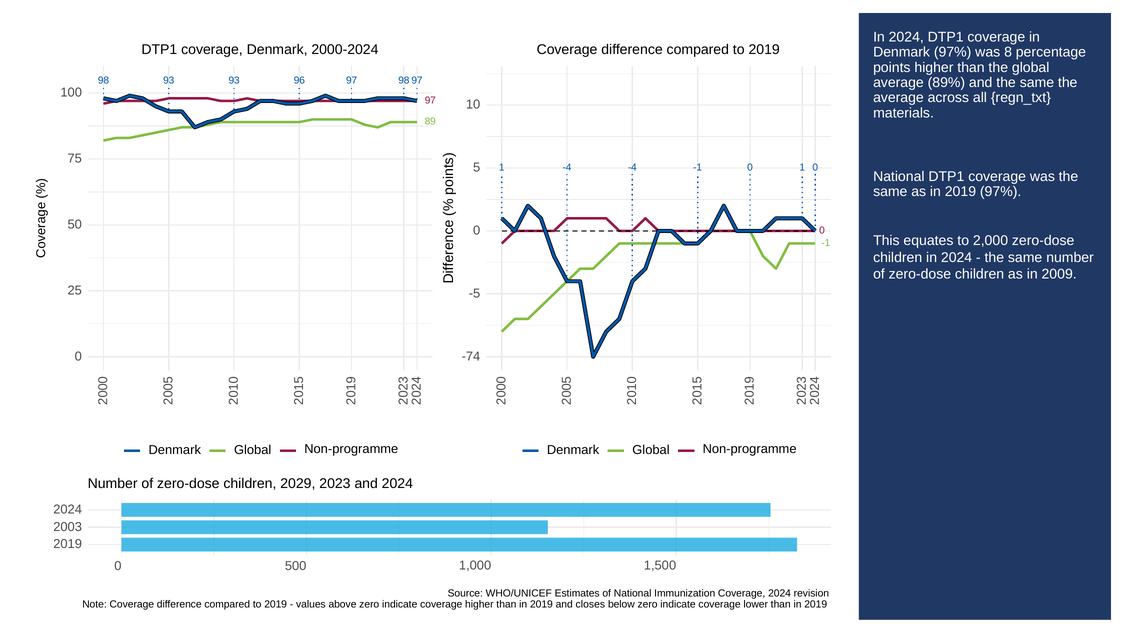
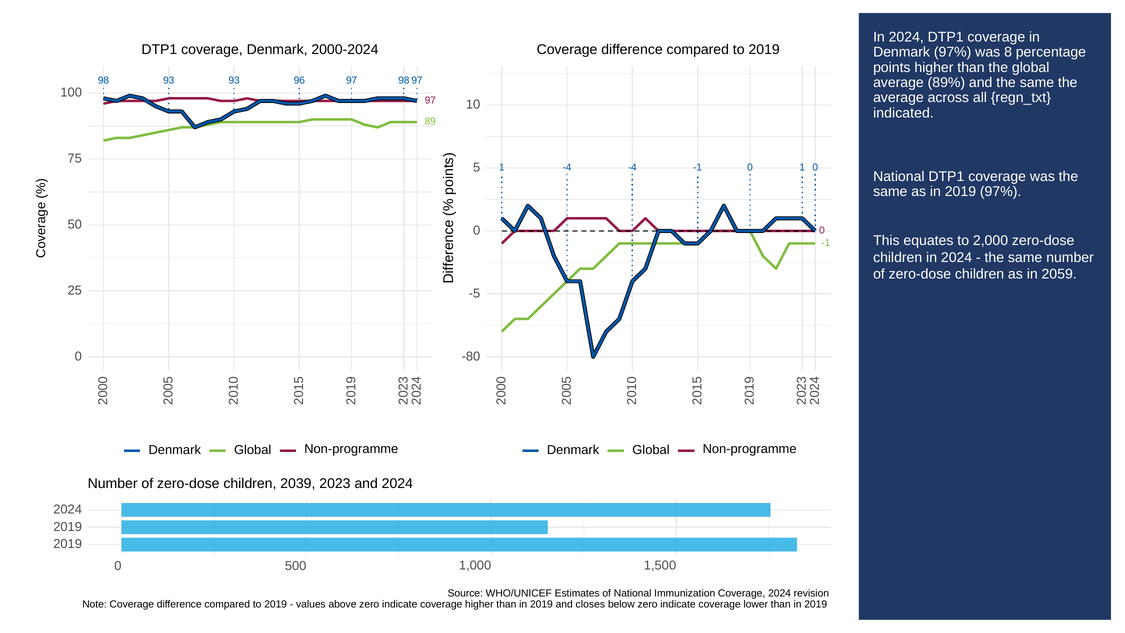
materials: materials -> indicated
2009: 2009 -> 2059
-74: -74 -> -80
2029: 2029 -> 2039
2003 at (68, 527): 2003 -> 2019
